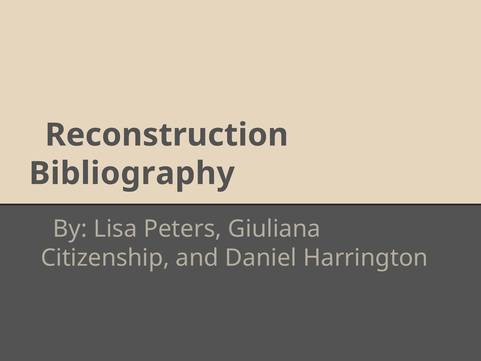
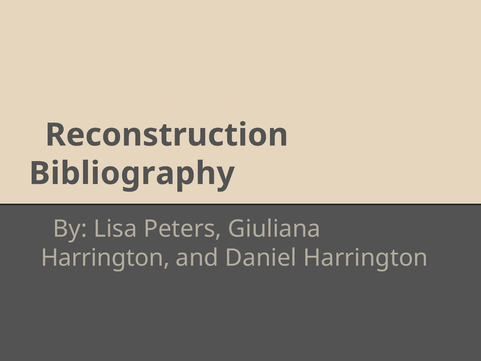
Citizenship at (105, 258): Citizenship -> Harrington
